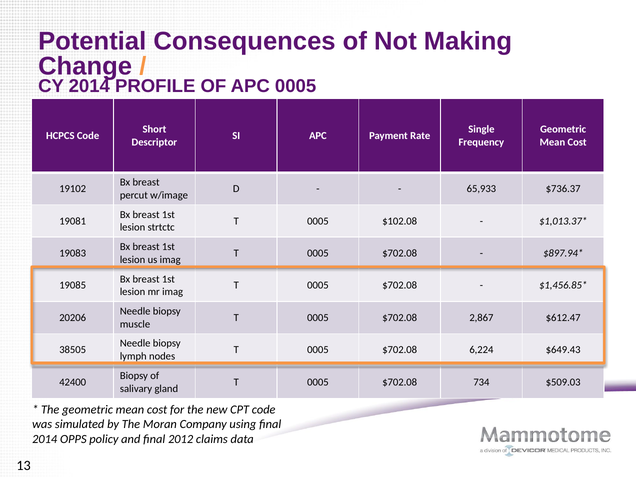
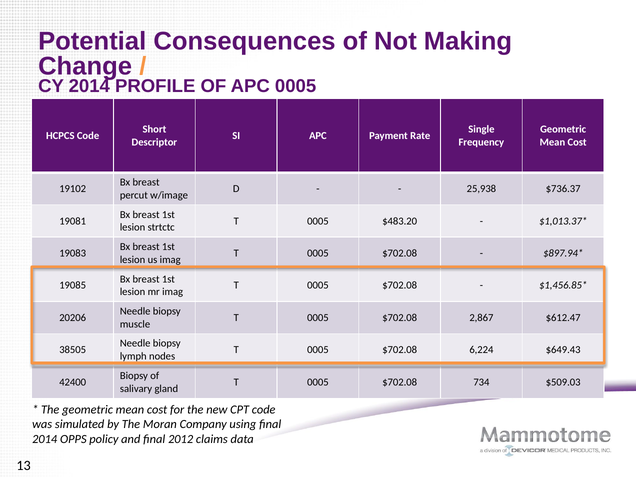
65,933: 65,933 -> 25,938
$102.08: $102.08 -> $483.20
